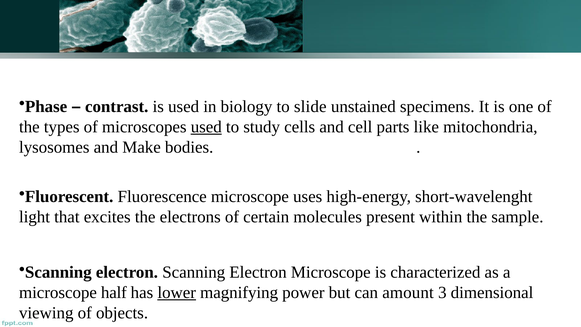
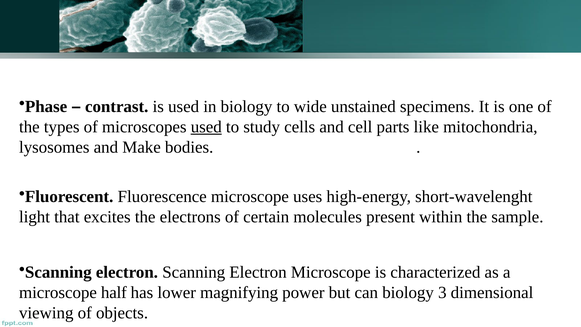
slide: slide -> wide
lower underline: present -> none
can amount: amount -> biology
